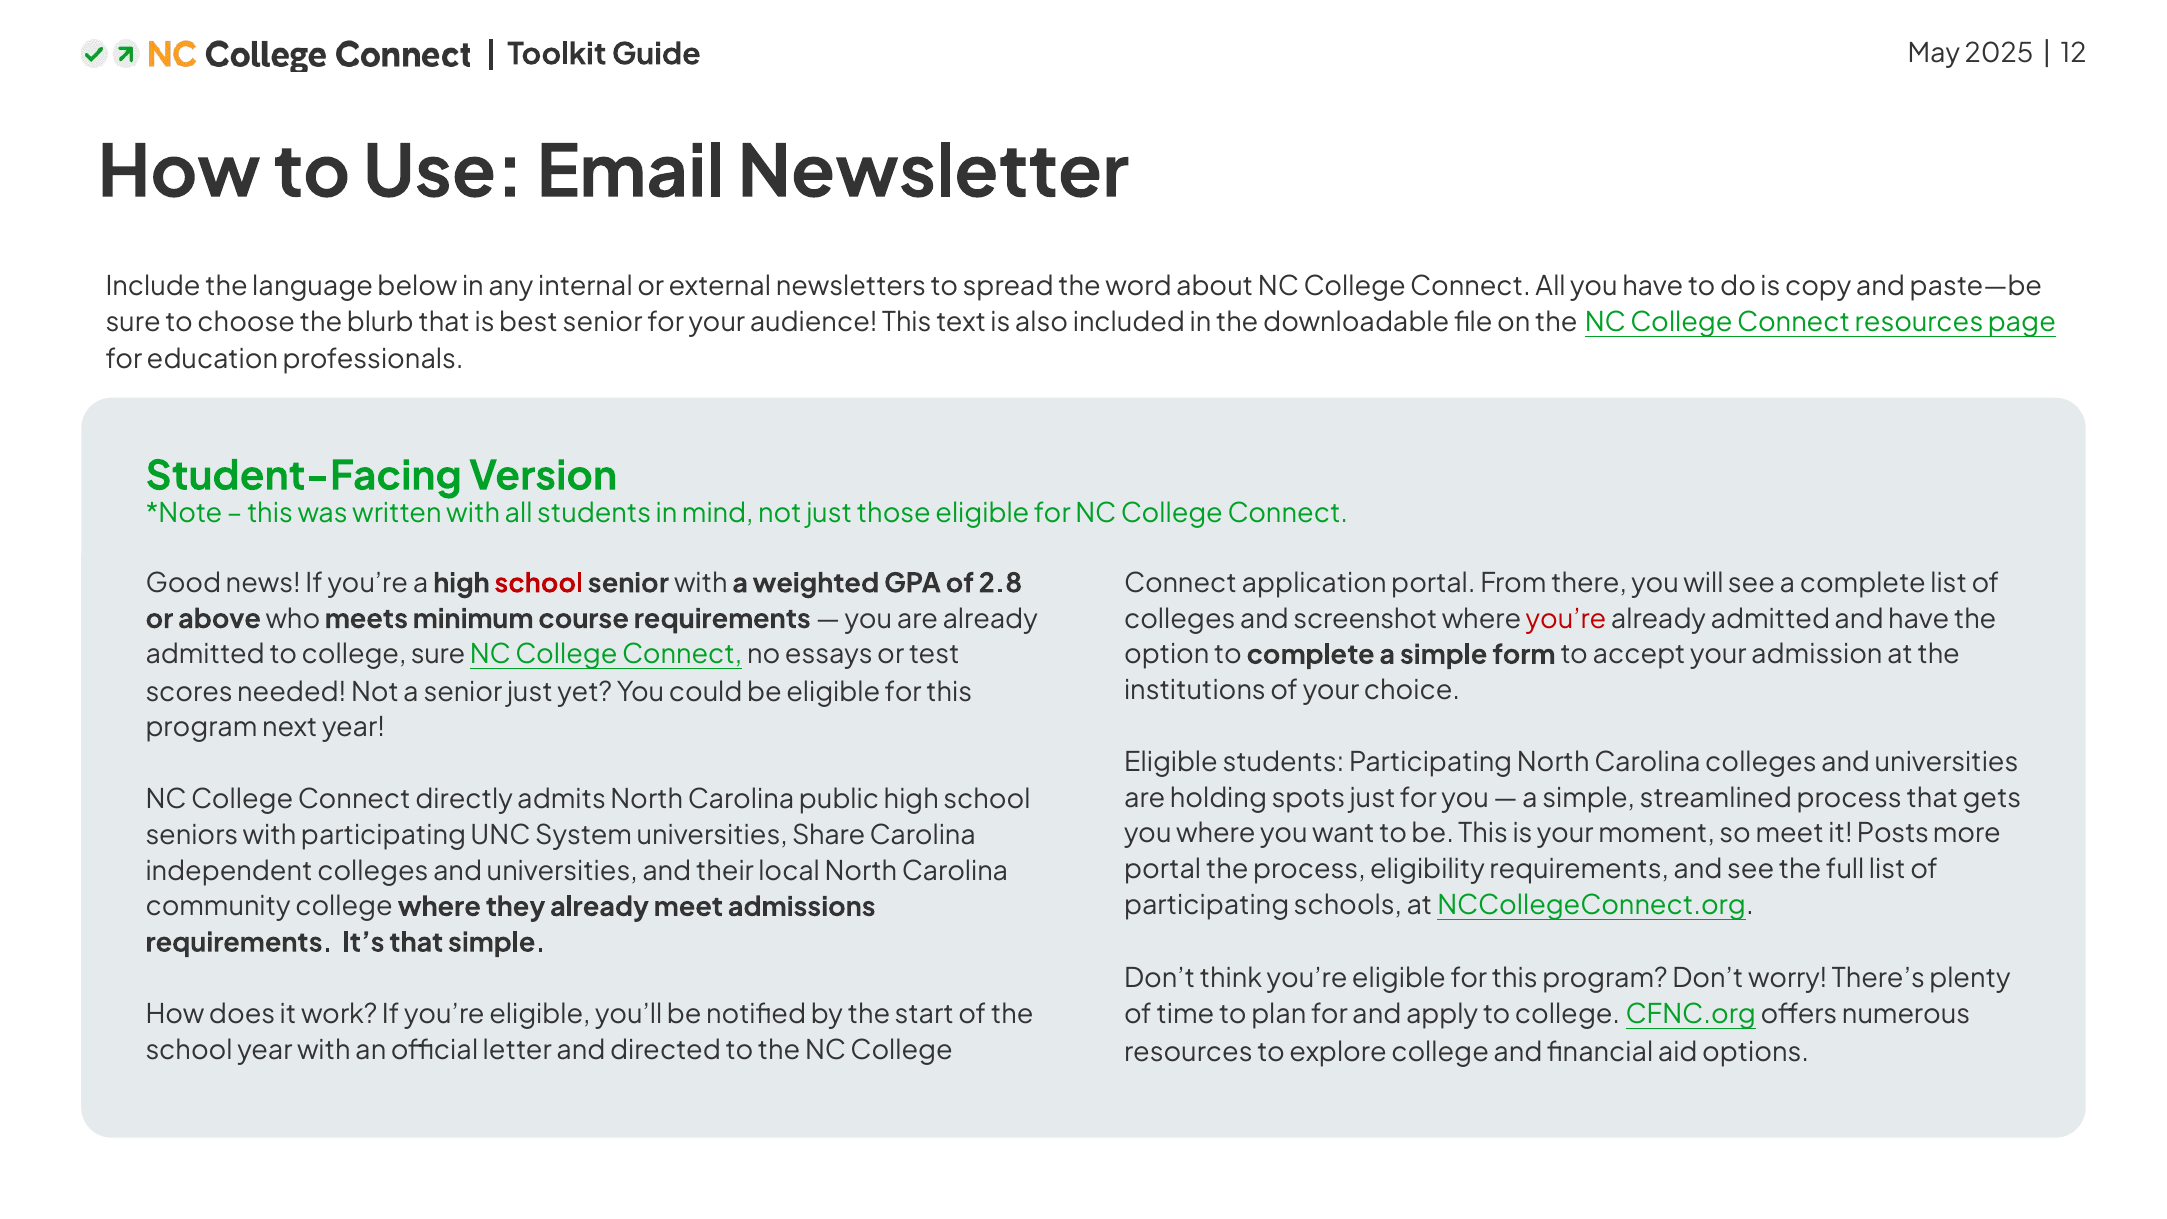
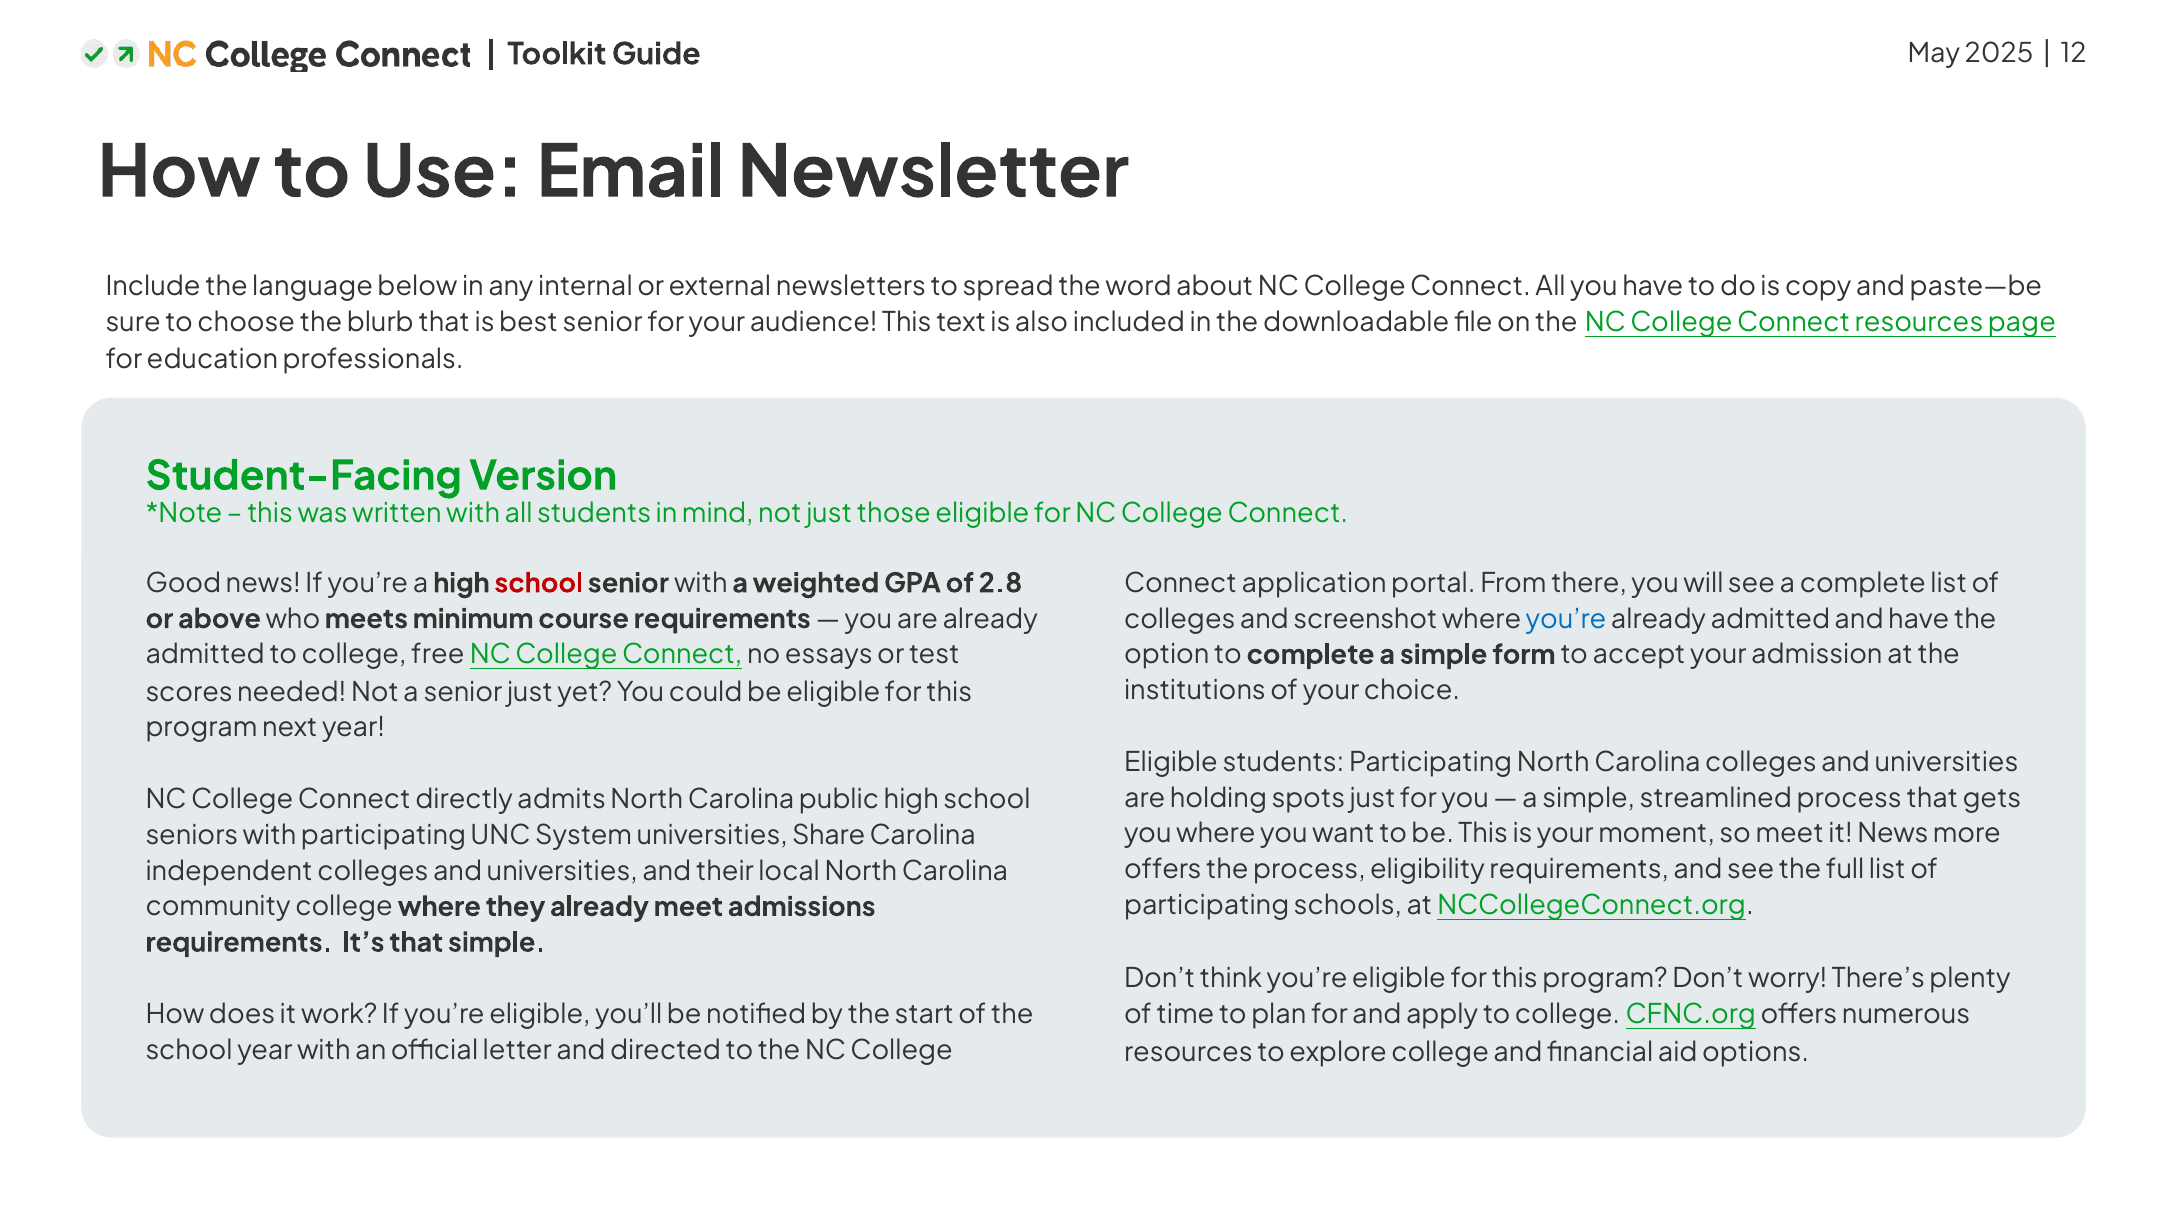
you’re at (1566, 619) colour: red -> blue
college sure: sure -> free
it Posts: Posts -> News
portal at (1163, 869): portal -> offers
